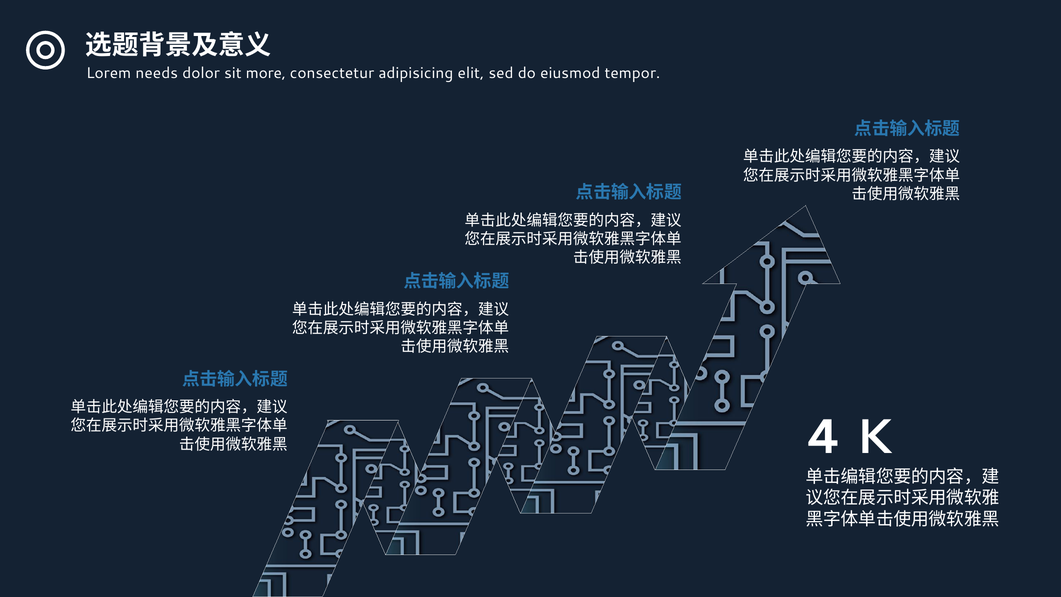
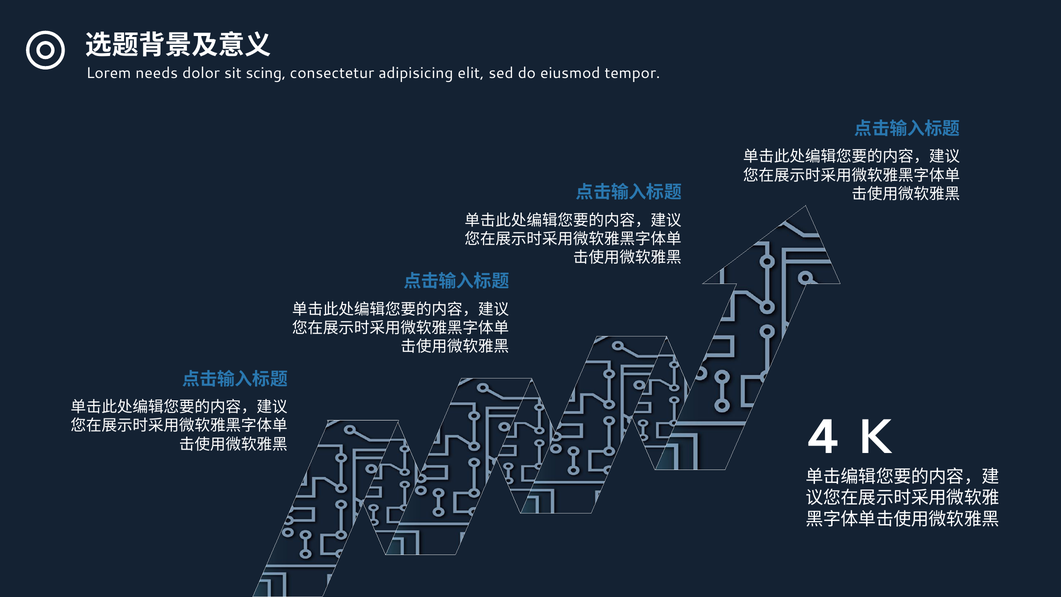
more: more -> scing
